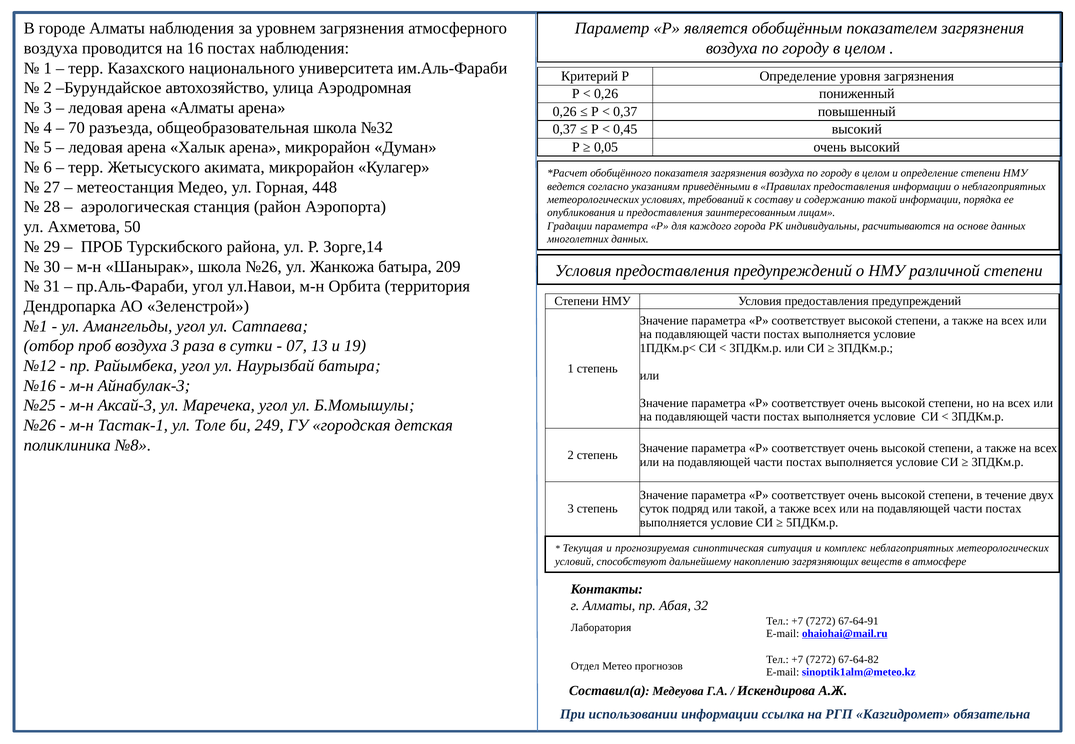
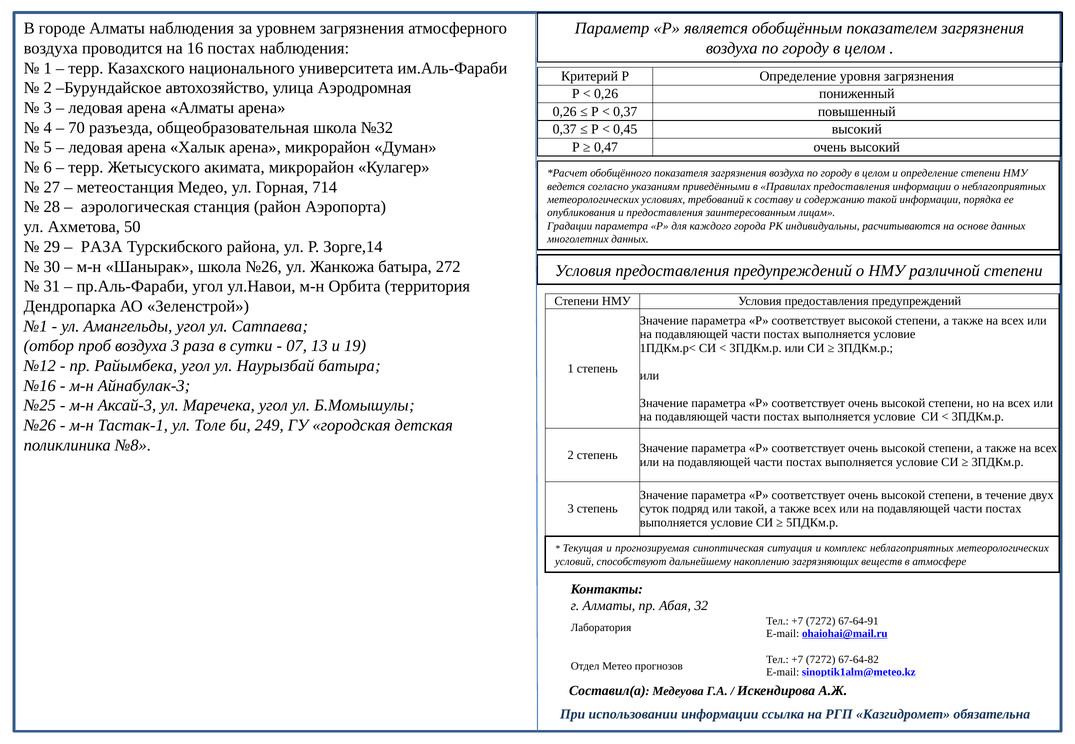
0,05: 0,05 -> 0,47
448: 448 -> 714
ПРОБ at (102, 247): ПРОБ -> РАЗА
209: 209 -> 272
